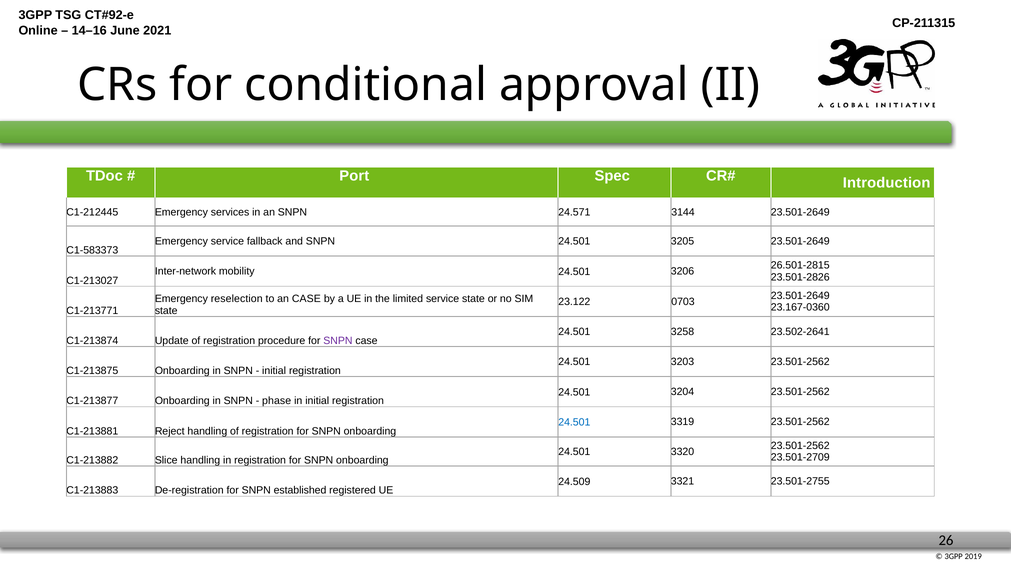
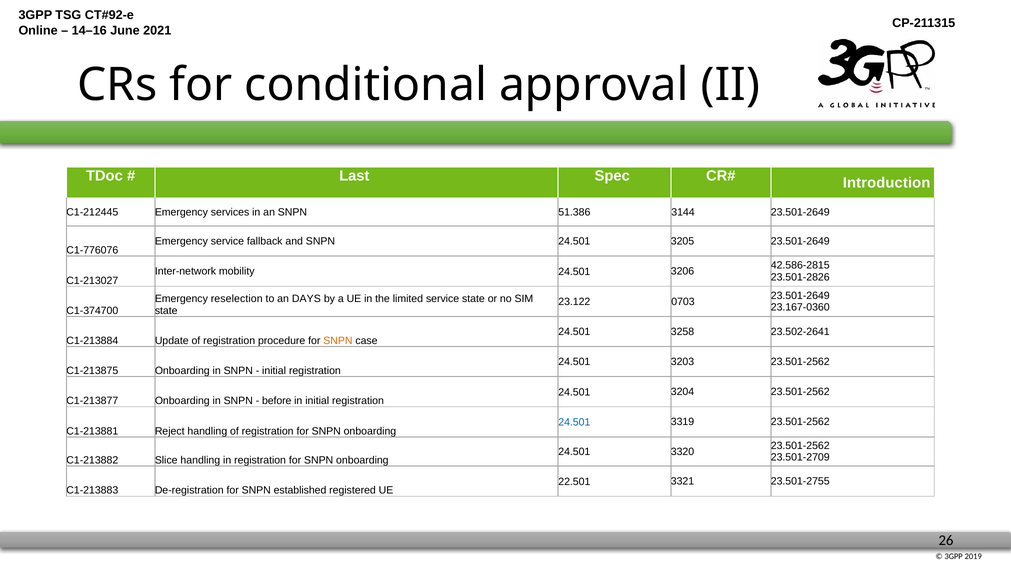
Port: Port -> Last
24.571: 24.571 -> 51.386
C1-583373: C1-583373 -> C1-776076
26.501-2815: 26.501-2815 -> 42.586-2815
an CASE: CASE -> DAYS
C1-213771: C1-213771 -> C1-374700
C1-213874: C1-213874 -> C1-213884
SNPN at (338, 341) colour: purple -> orange
phase: phase -> before
24.509: 24.509 -> 22.501
